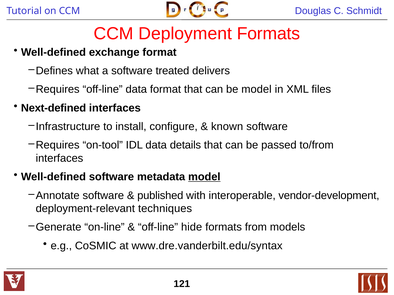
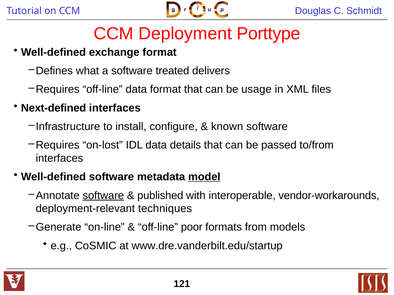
Deployment Formats: Formats -> Porttype
be model: model -> usage
on-tool: on-tool -> on-lost
software at (103, 196) underline: none -> present
vendor-development: vendor-development -> vendor-workarounds
hide: hide -> poor
www.dre.vanderbilt.edu/syntax: www.dre.vanderbilt.edu/syntax -> www.dre.vanderbilt.edu/startup
